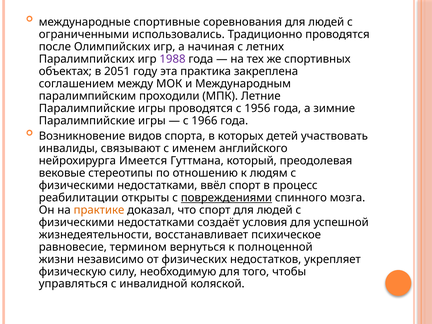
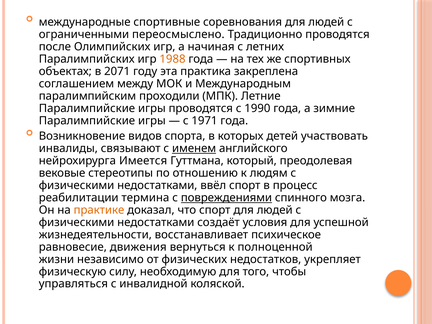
использовались: использовались -> переосмыслено
1988 colour: purple -> orange
2051: 2051 -> 2071
1956: 1956 -> 1990
1966: 1966 -> 1971
именем underline: none -> present
открыты: открыты -> термина
термином: термином -> движения
